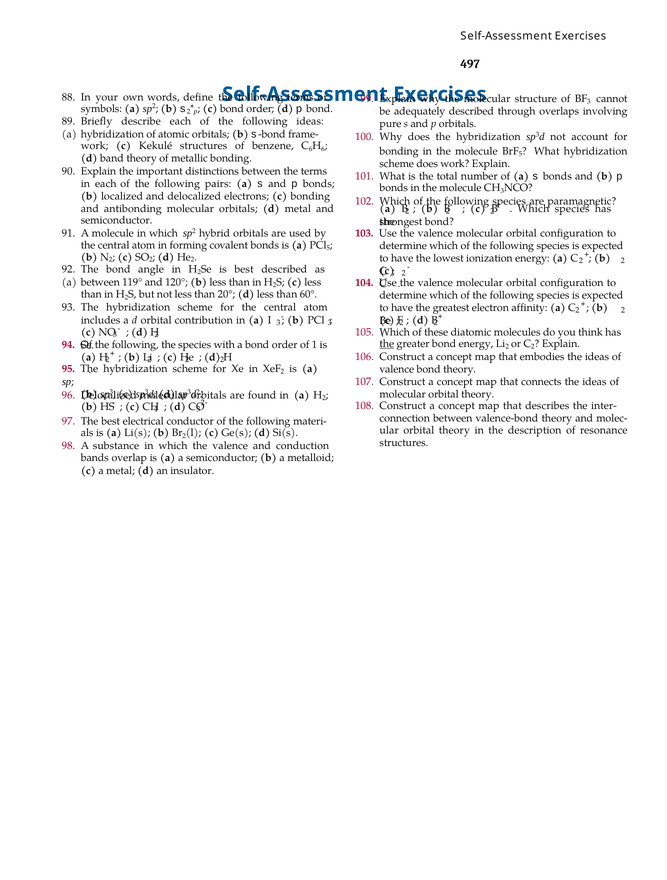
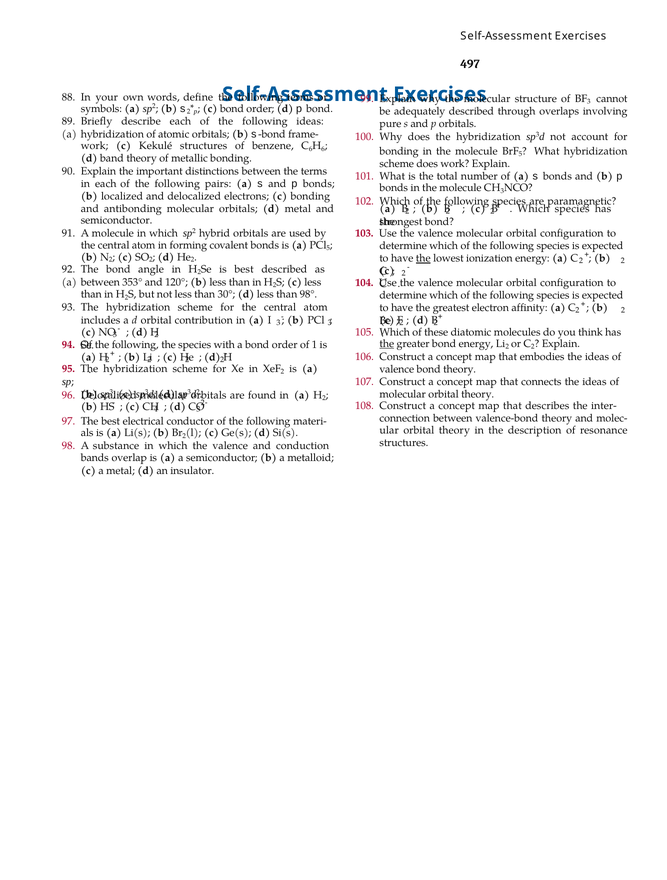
the at (423, 258) underline: none -> present
119°: 119° -> 353°
20°: 20° -> 30°
60°: 60° -> 98°
